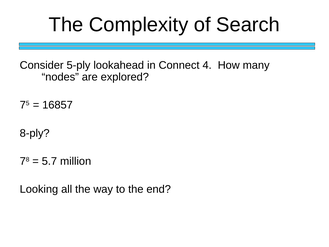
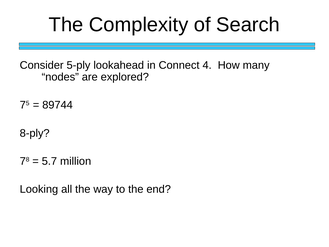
16857: 16857 -> 89744
